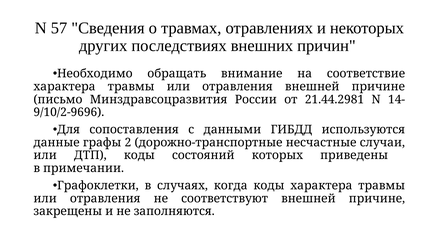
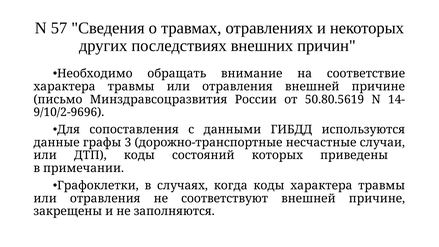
21.44.2981: 21.44.2981 -> 50.80.5619
2: 2 -> 3
